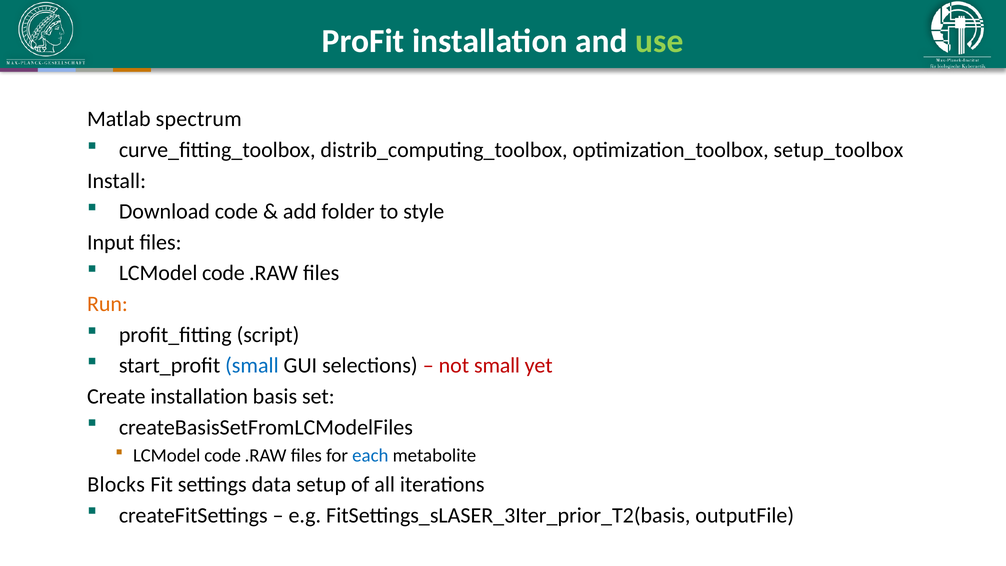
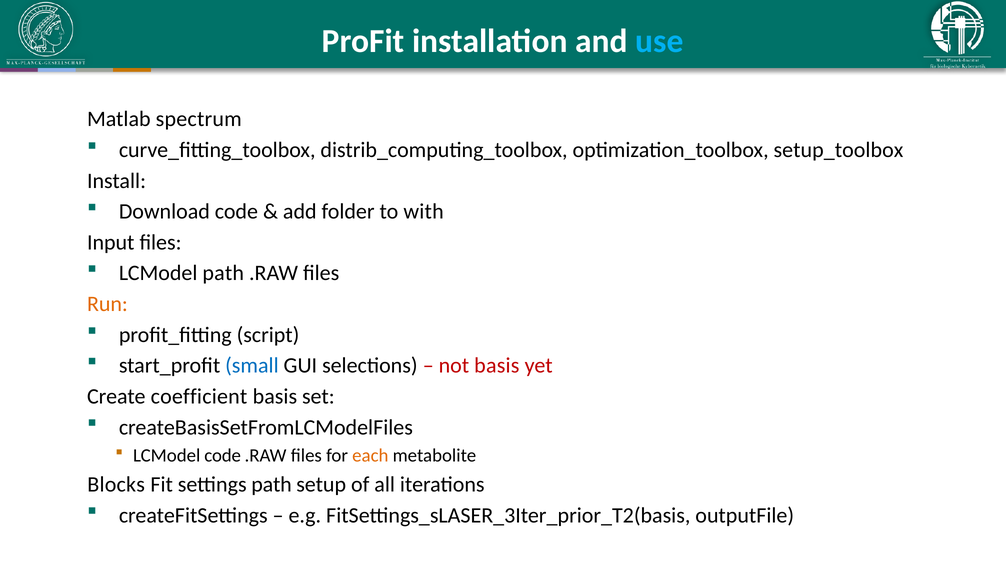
use colour: light green -> light blue
style: style -> with
code at (223, 273): code -> path
not small: small -> basis
Create installation: installation -> coefficient
each colour: blue -> orange
settings data: data -> path
